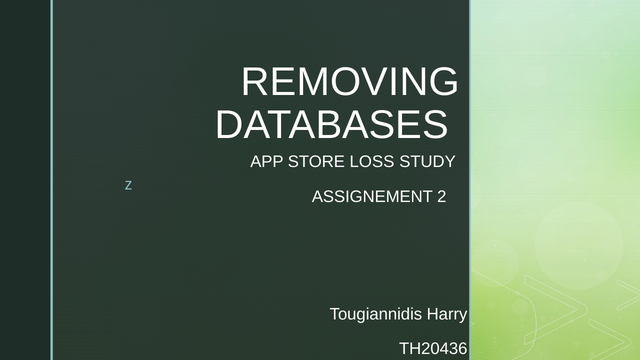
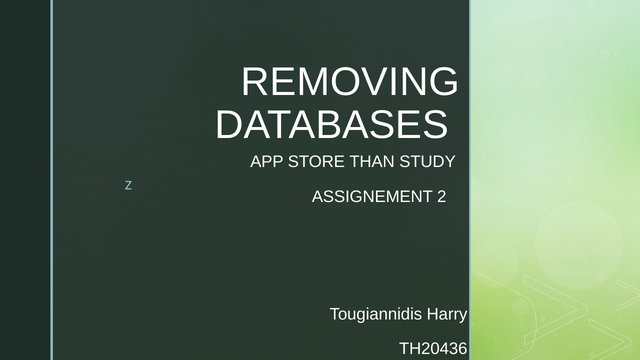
LOSS: LOSS -> THAN
